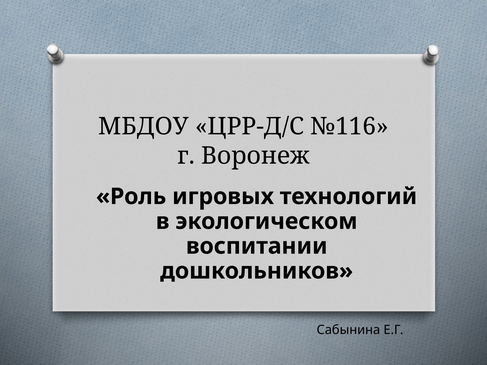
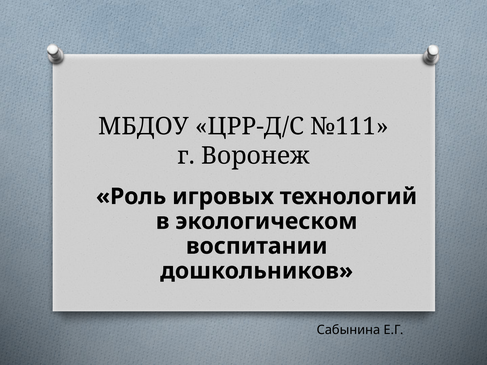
№116: №116 -> №111
